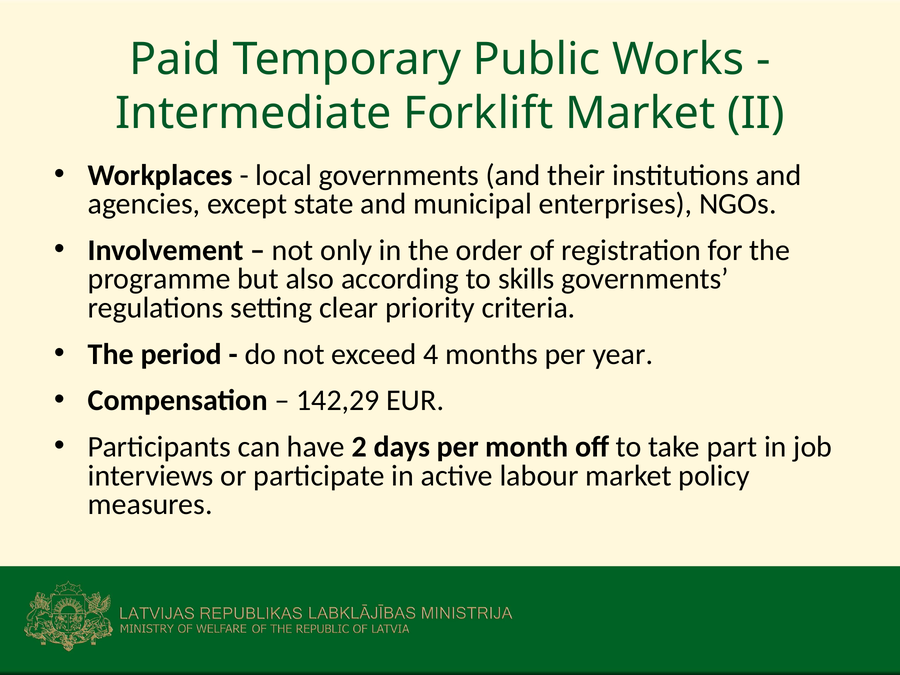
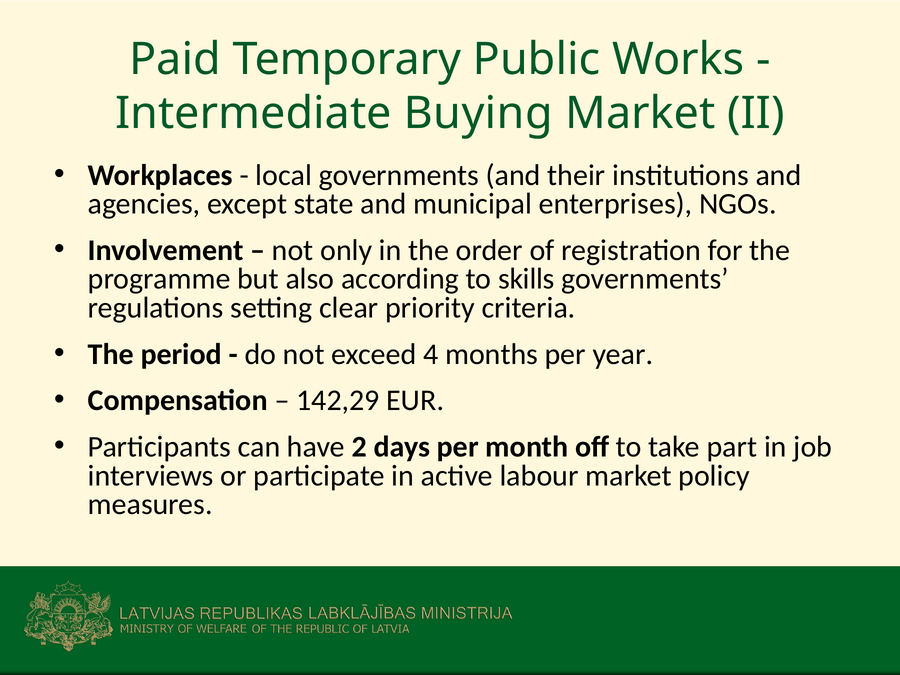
Forklift: Forklift -> Buying
